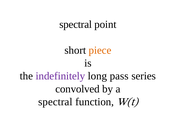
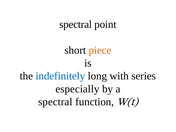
indefinitely colour: purple -> blue
pass: pass -> with
convolved: convolved -> especially
